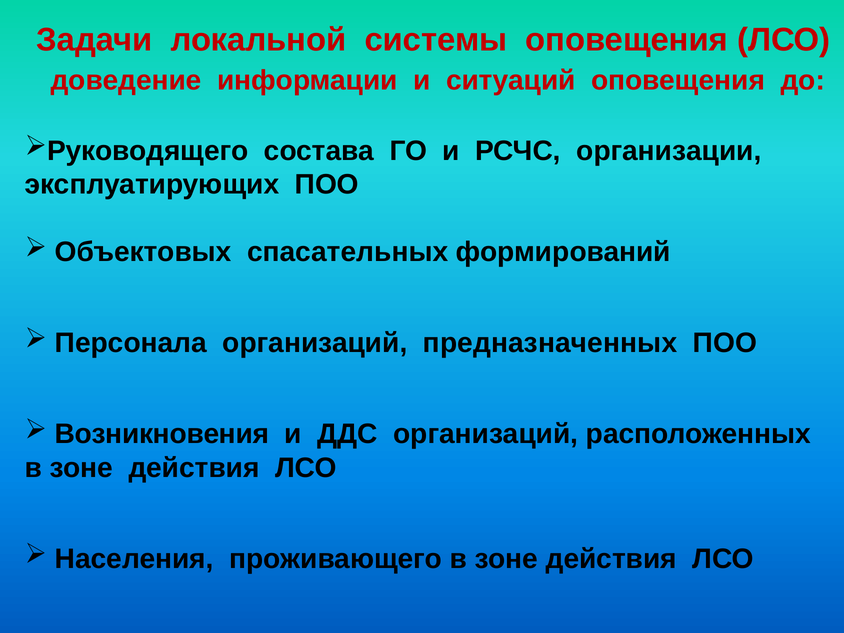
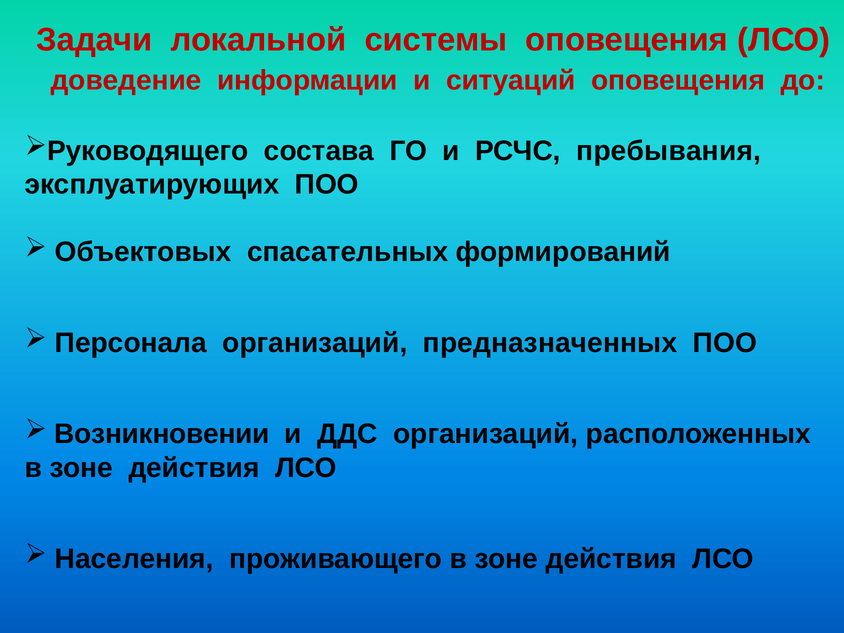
организации: организации -> пребывания
Возникновения: Возникновения -> Возникновении
